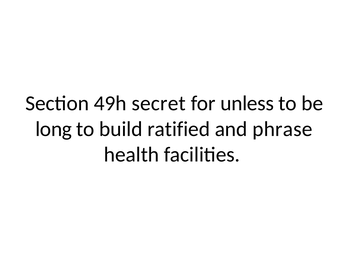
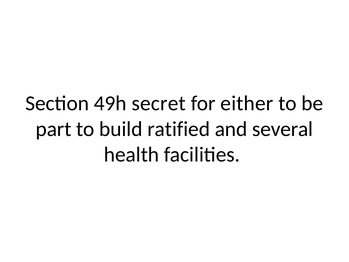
unless: unless -> either
long: long -> part
phrase: phrase -> several
